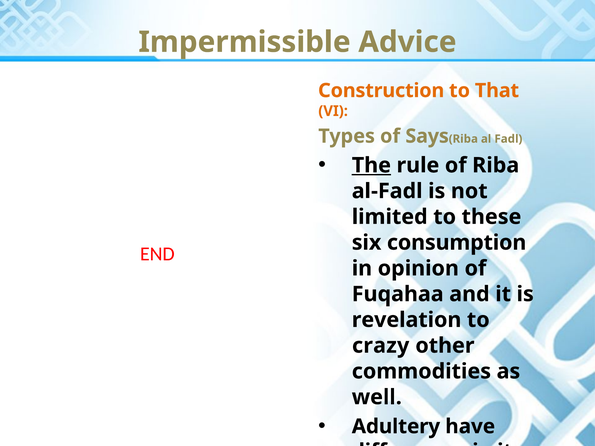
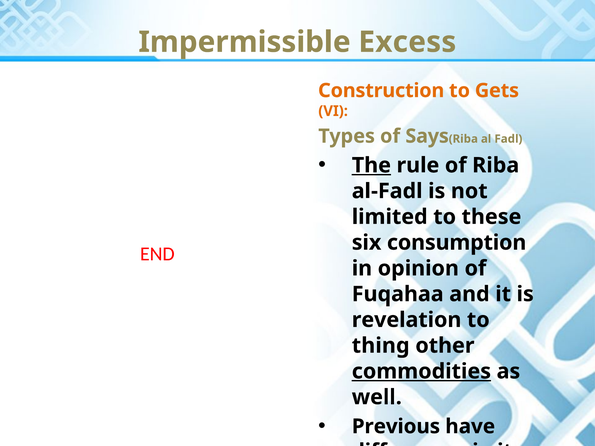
Advice: Advice -> Excess
That: That -> Gets
crazy: crazy -> thing
commodities underline: none -> present
Adultery: Adultery -> Previous
